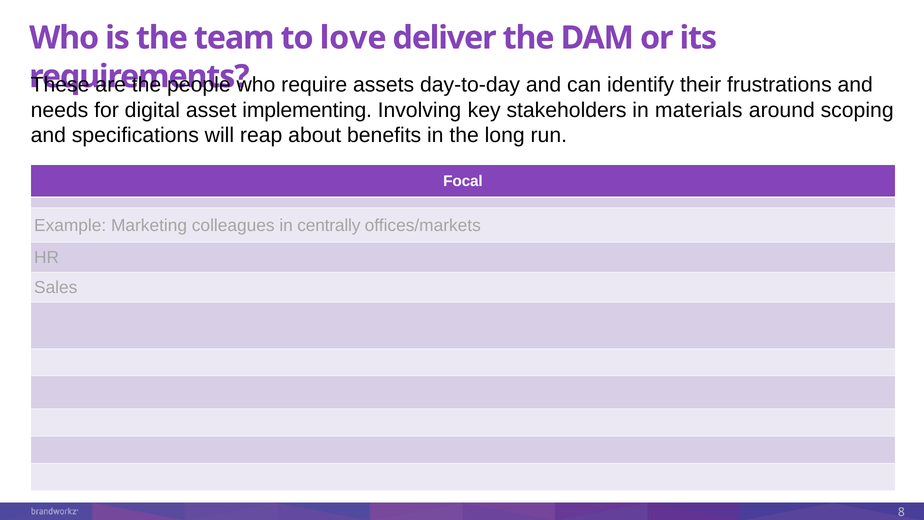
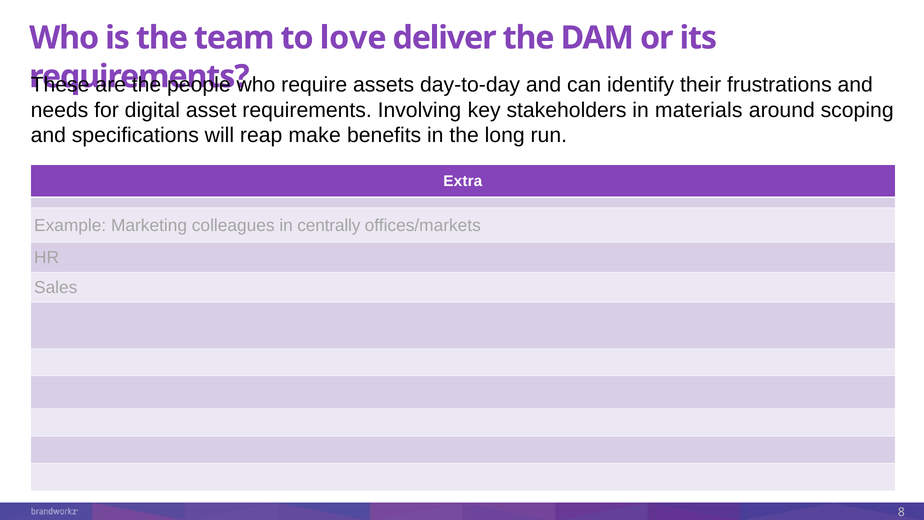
asset implementing: implementing -> requirements
about: about -> make
Focal: Focal -> Extra
